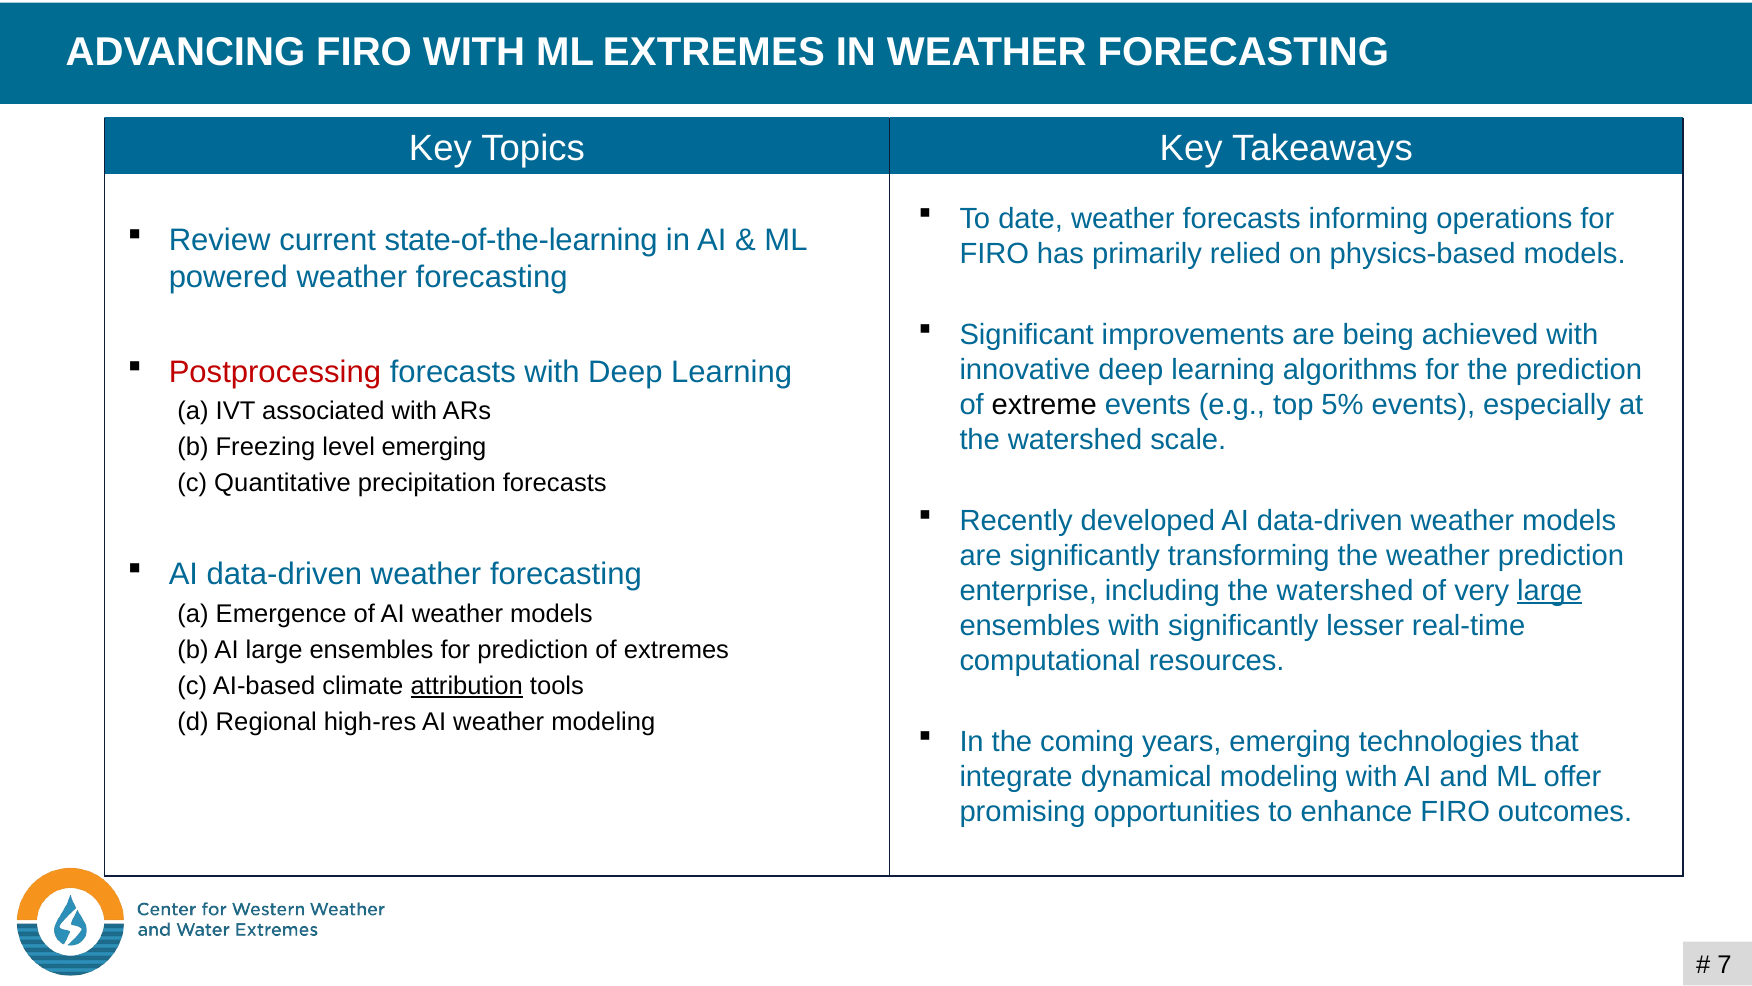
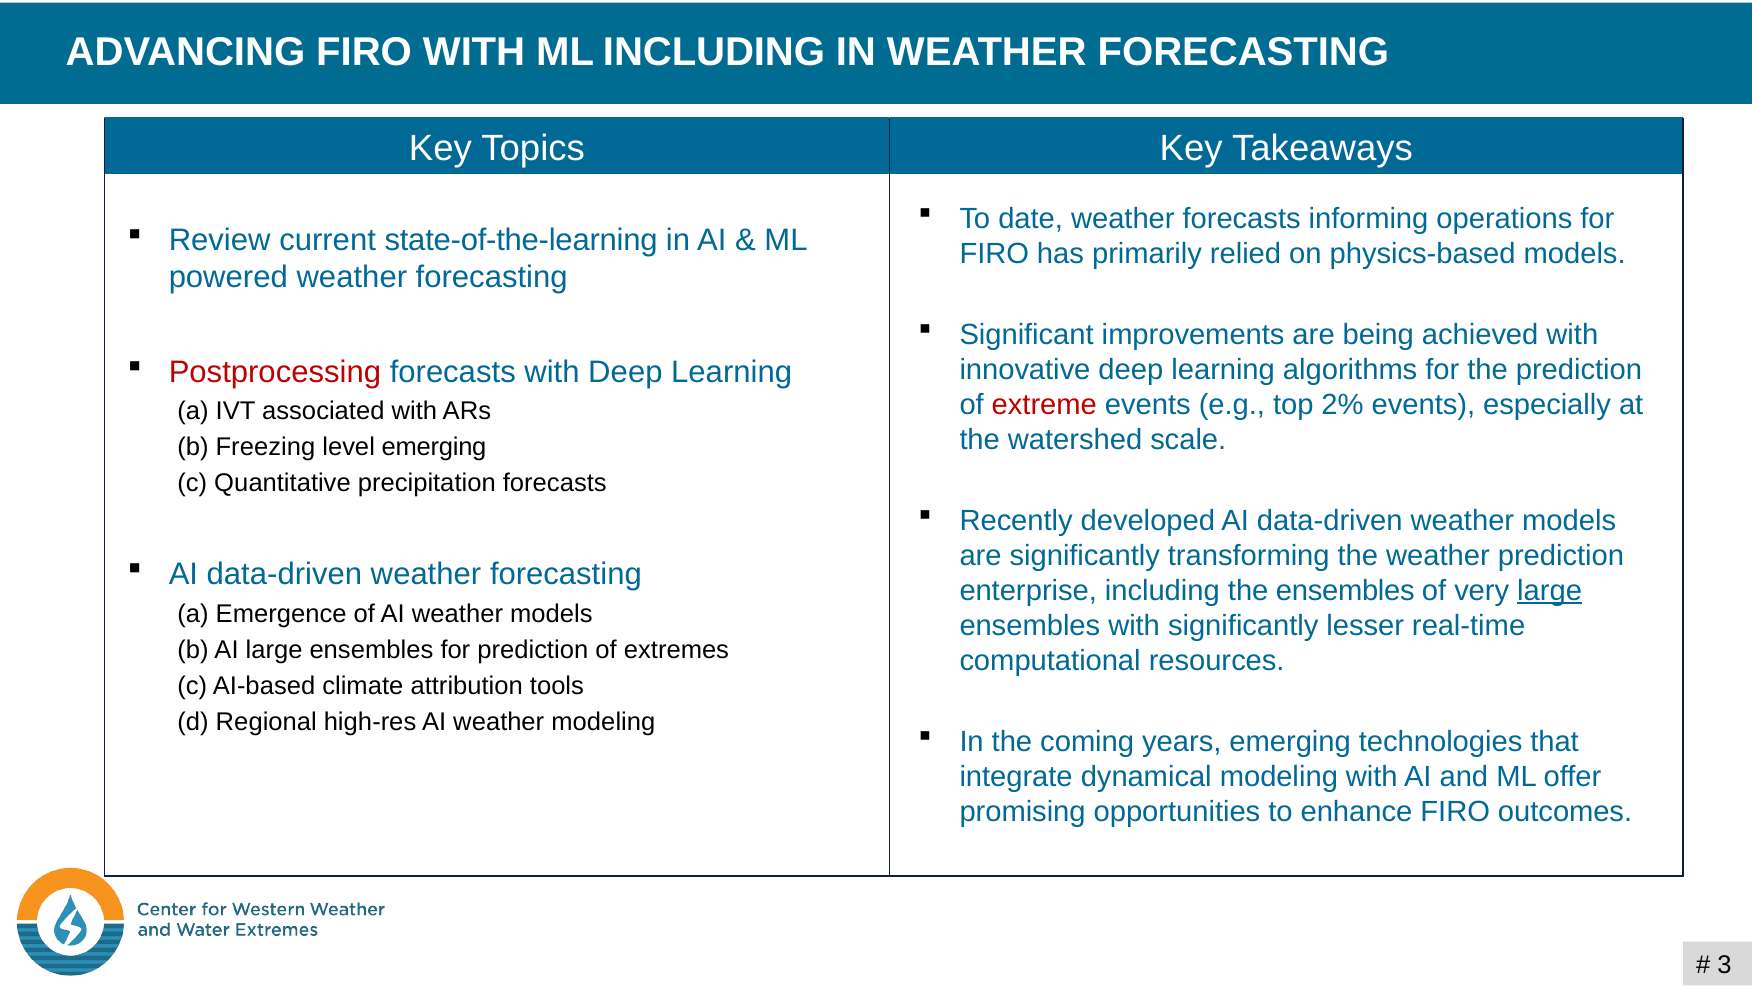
ML EXTREMES: EXTREMES -> INCLUDING
extreme colour: black -> red
5%: 5% -> 2%
including the watershed: watershed -> ensembles
attribution underline: present -> none
7: 7 -> 3
